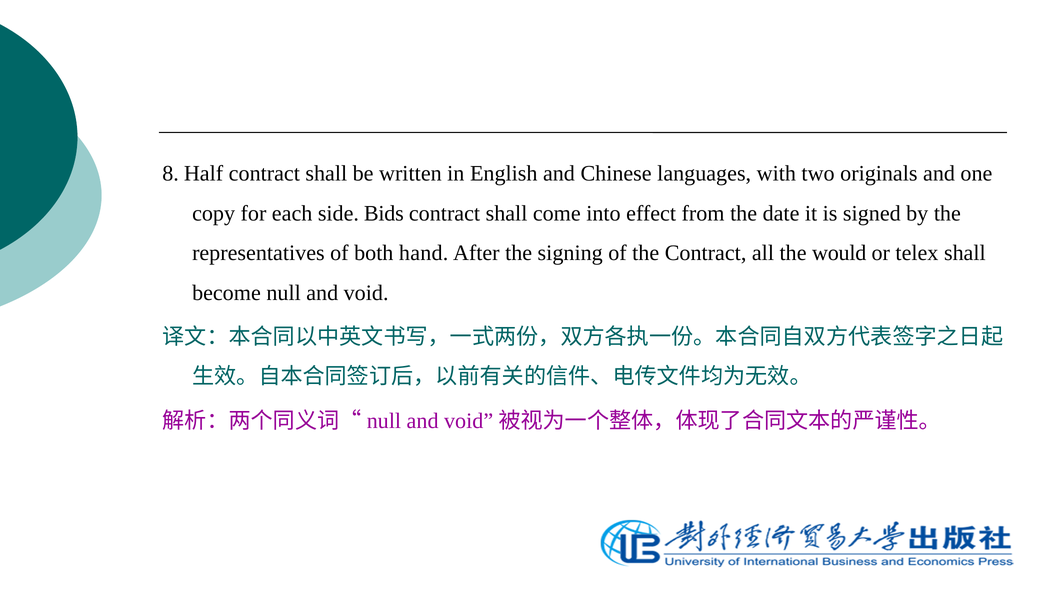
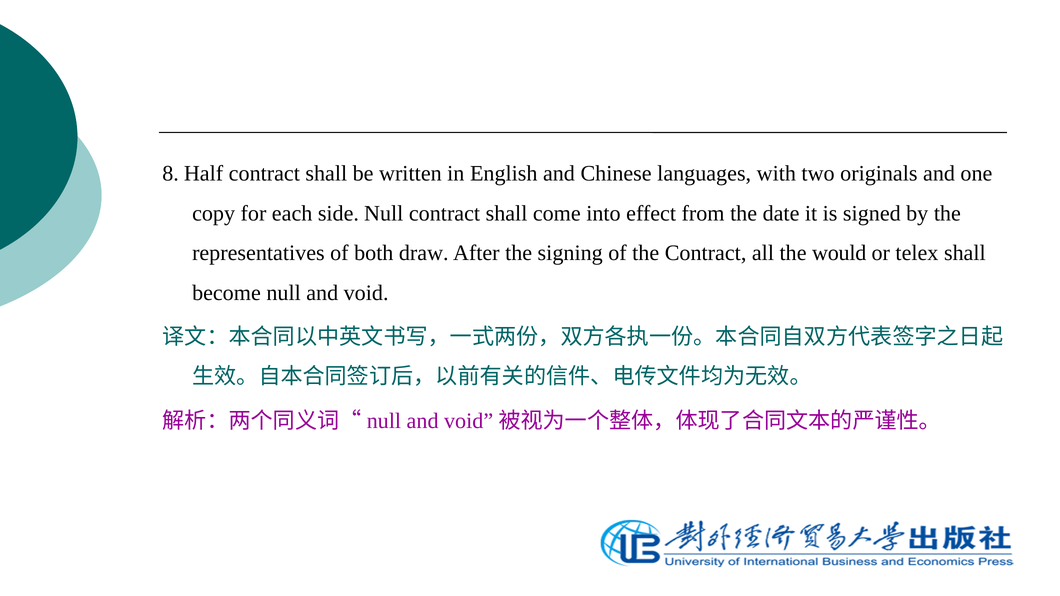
side Bids: Bids -> Null
hand: hand -> draw
